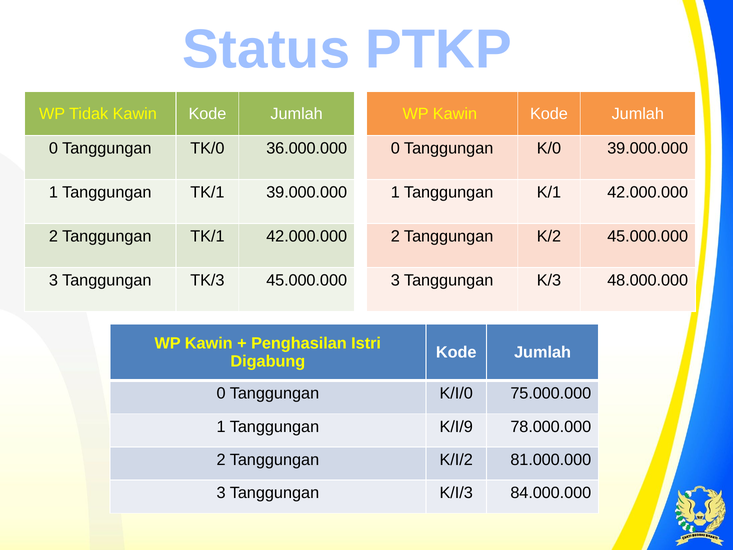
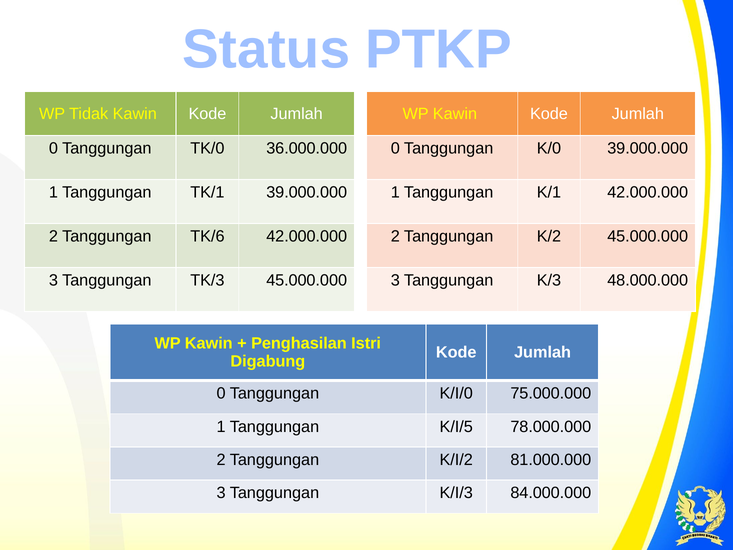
2 Tanggungan TK/1: TK/1 -> TK/6
K/I/9: K/I/9 -> K/I/5
